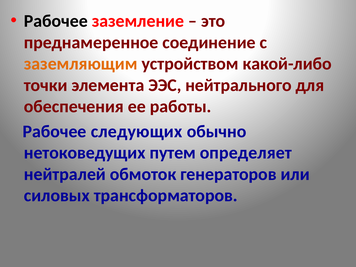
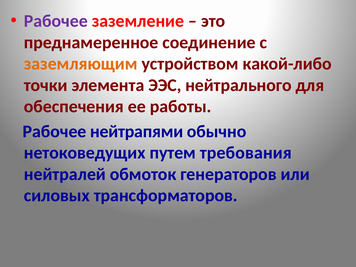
Рабочее at (56, 21) colour: black -> purple
следующих: следующих -> нейтрапями
определяет: определяет -> требования
